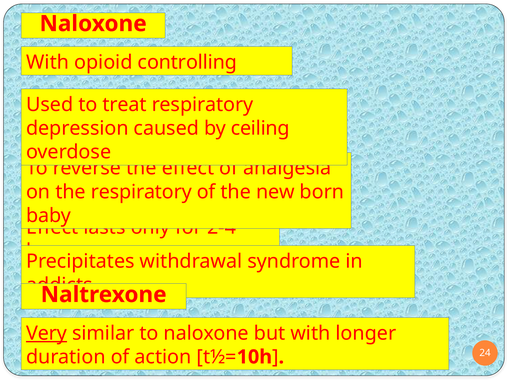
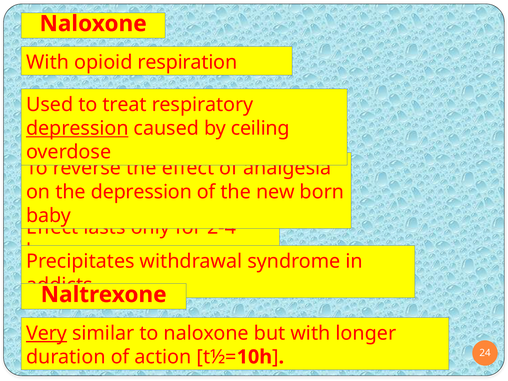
controlling: controlling -> respiration
depression at (77, 128) underline: none -> present
the respiratory: respiratory -> depression
